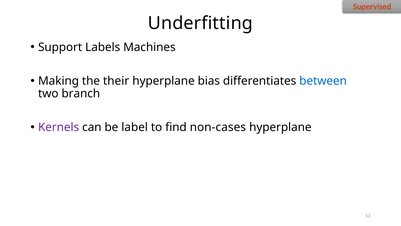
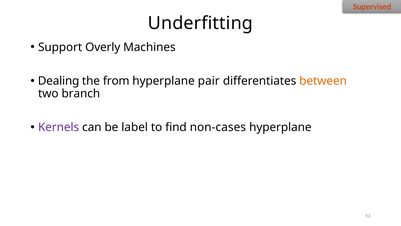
Labels: Labels -> Overly
Making: Making -> Dealing
their: their -> from
bias: bias -> pair
between colour: blue -> orange
